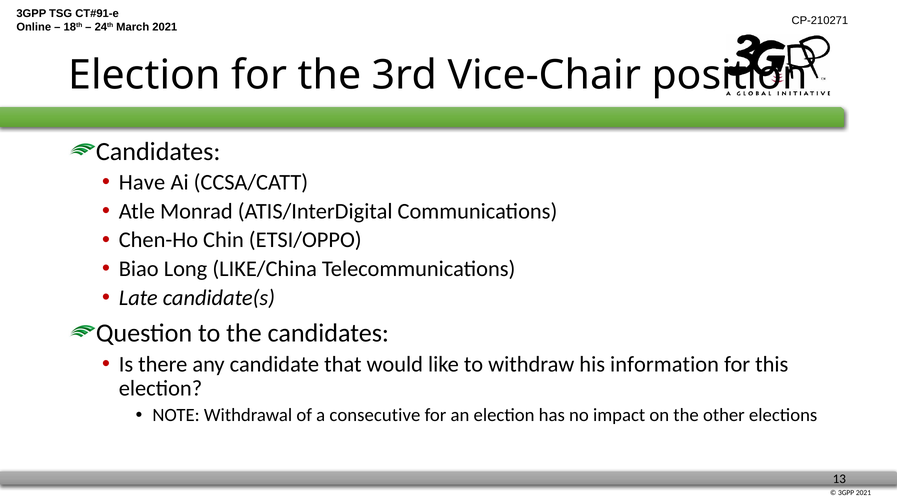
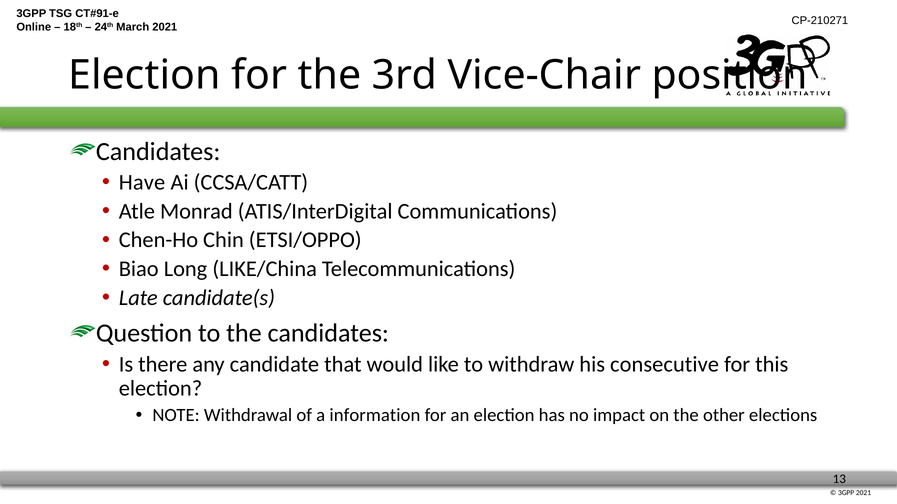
information: information -> consecutive
consecutive: consecutive -> information
